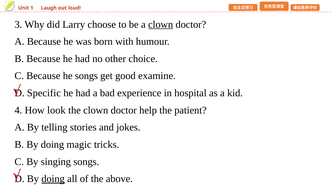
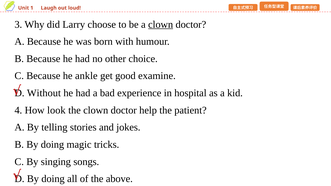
he songs: songs -> ankle
Specific: Specific -> Without
doing at (53, 179) underline: present -> none
